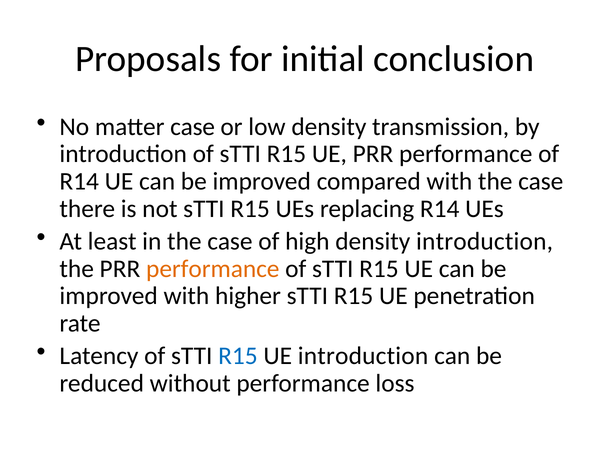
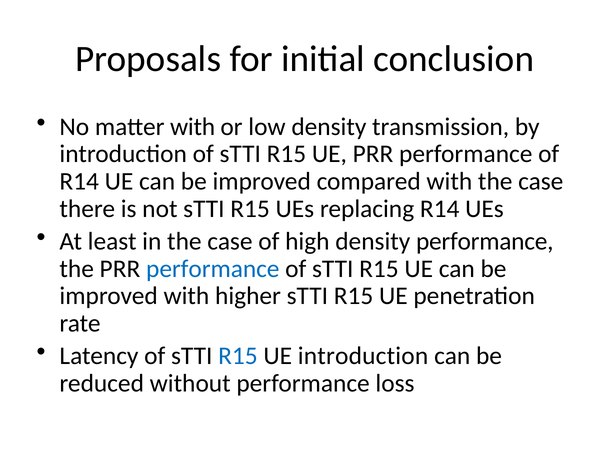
matter case: case -> with
density introduction: introduction -> performance
performance at (213, 269) colour: orange -> blue
